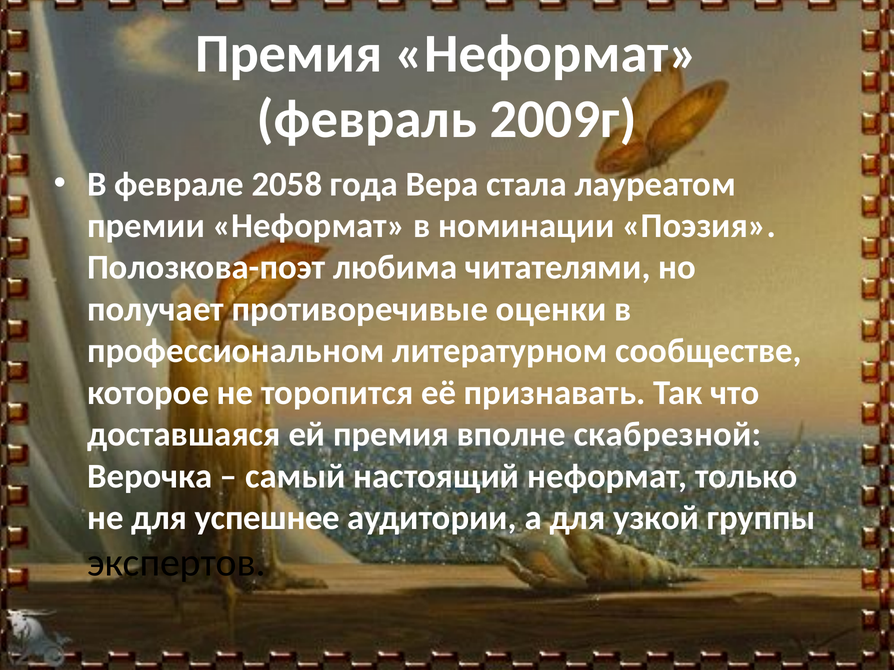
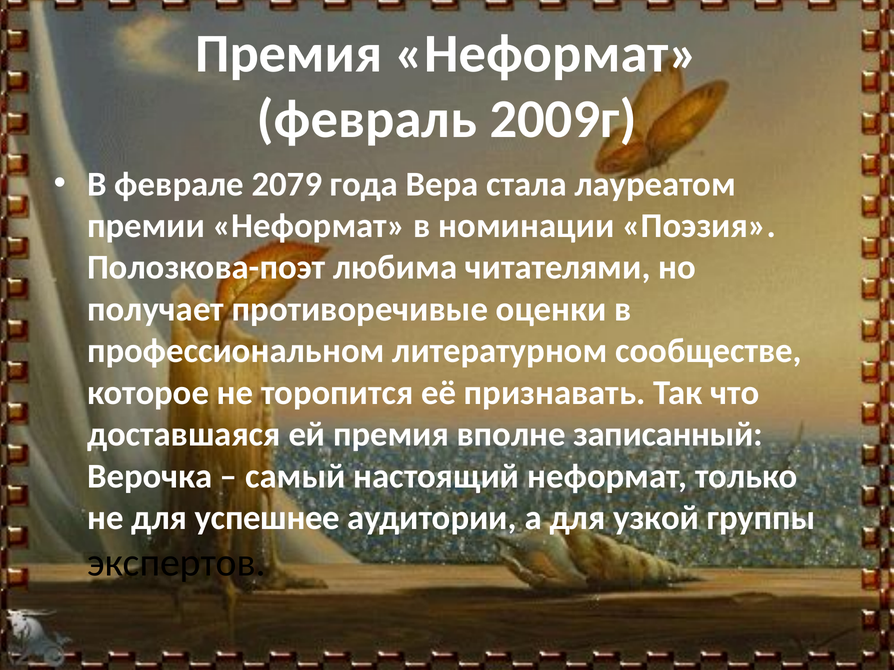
2058: 2058 -> 2079
скабрезной: скабрезной -> записанный
